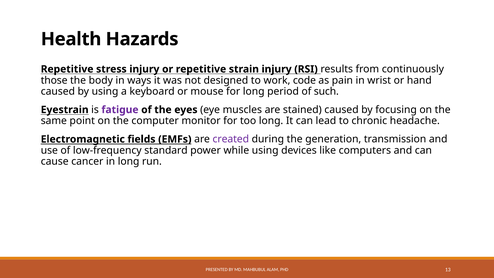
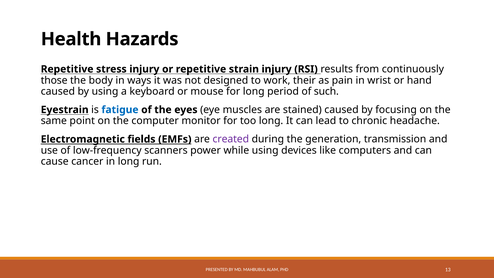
code: code -> their
fatigue colour: purple -> blue
standard: standard -> scanners
